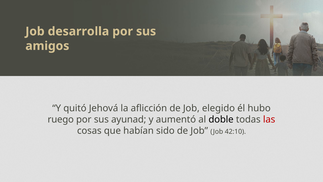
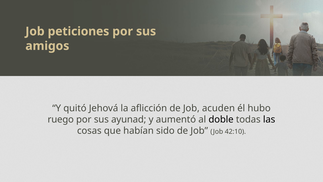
desarrolla: desarrolla -> peticiones
elegido: elegido -> acuden
las colour: red -> black
